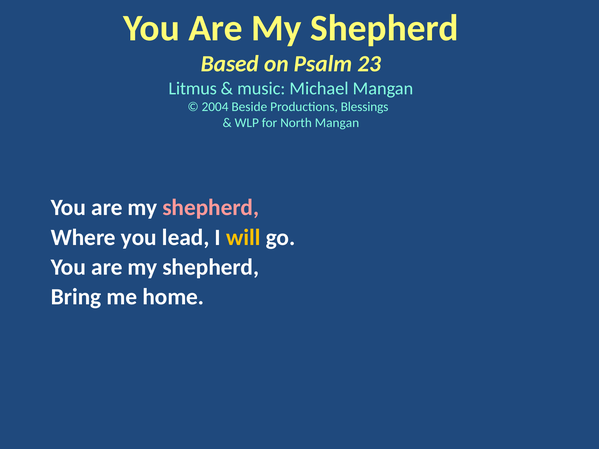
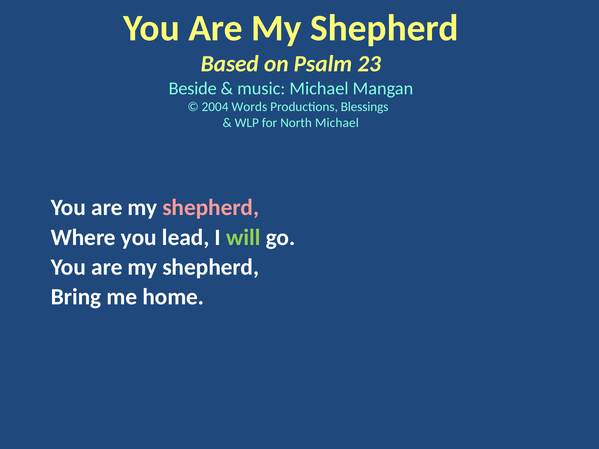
Litmus: Litmus -> Beside
Beside: Beside -> Words
North Mangan: Mangan -> Michael
will colour: yellow -> light green
